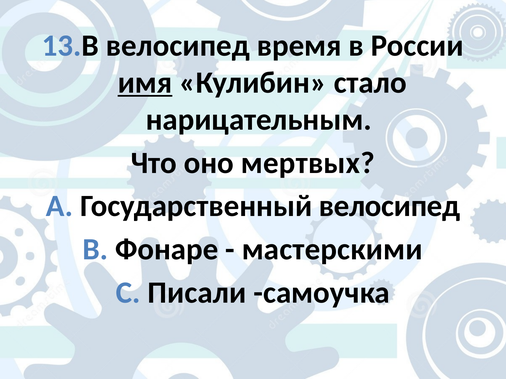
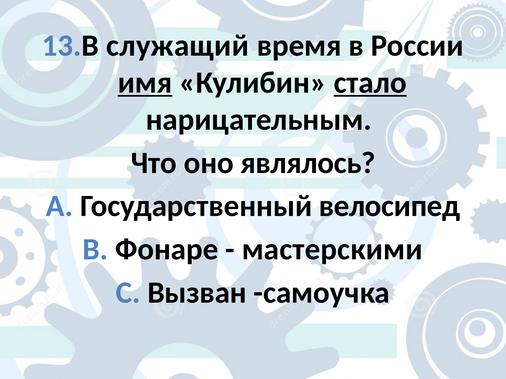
13.В велосипед: велосипед -> служащий
стало underline: none -> present
мертвых: мертвых -> являлось
Писали: Писали -> Вызван
